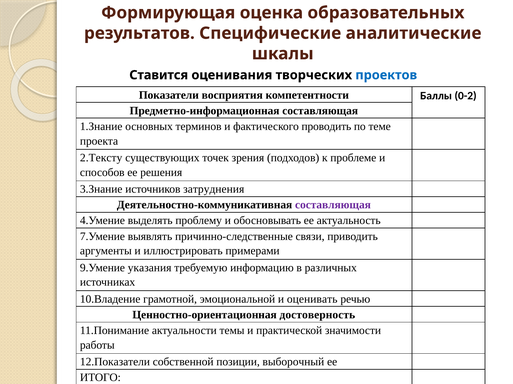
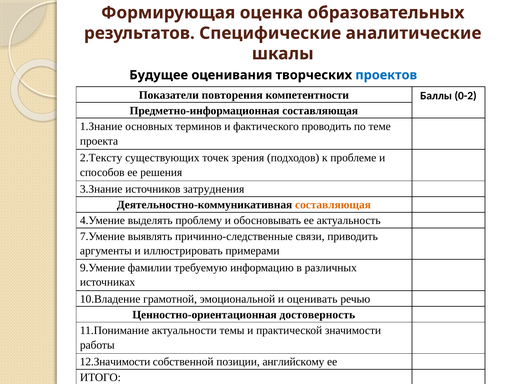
Ставится: Ставится -> Будущее
восприятия: восприятия -> повторения
составляющая at (333, 205) colour: purple -> orange
указания: указания -> фамилии
12.Показатели: 12.Показатели -> 12.Значимости
выборочный: выборочный -> английскому
